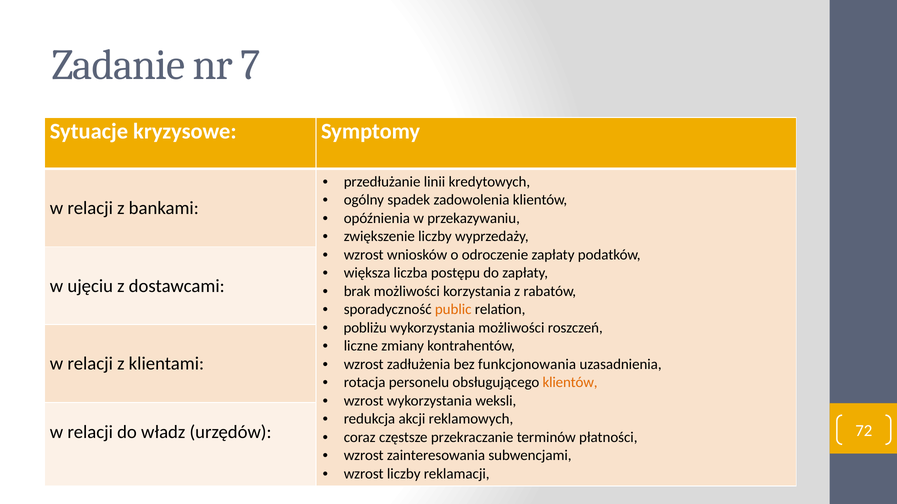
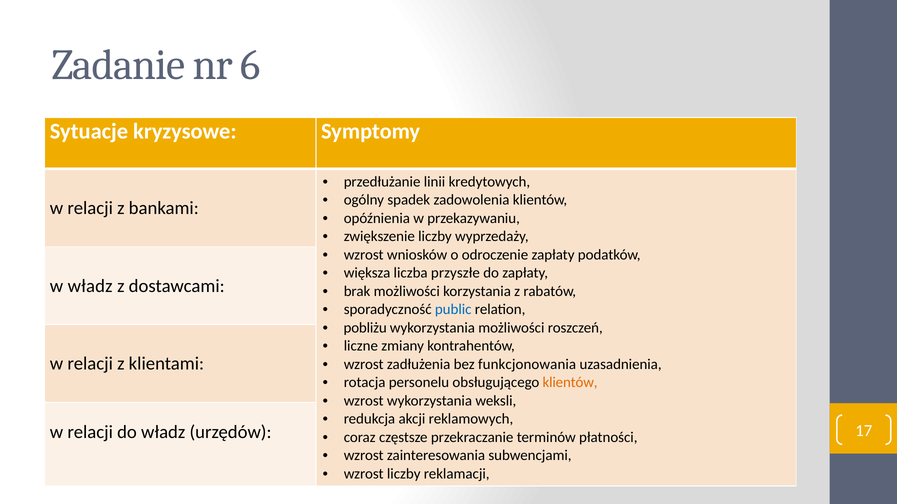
7: 7 -> 6
postępu: postępu -> przyszłe
w ujęciu: ujęciu -> władz
public colour: orange -> blue
72: 72 -> 17
